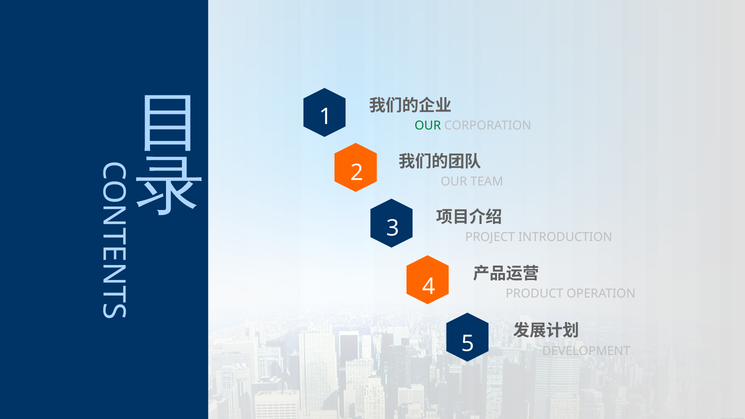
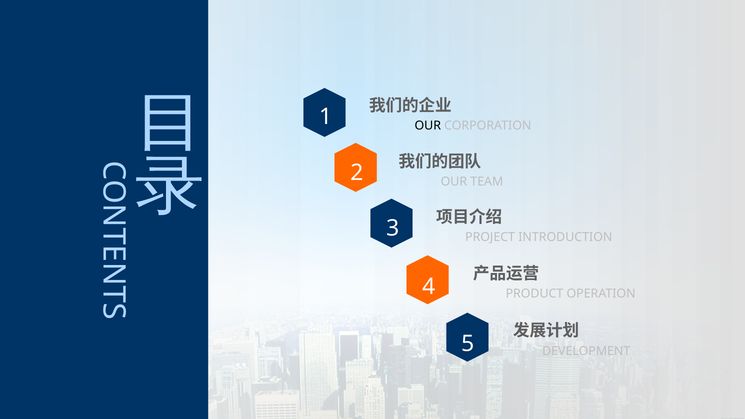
OUR at (428, 126) colour: green -> black
